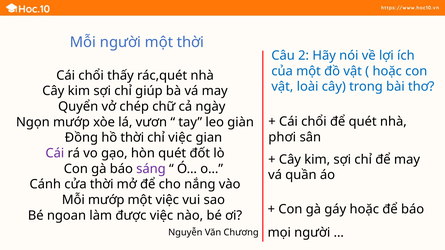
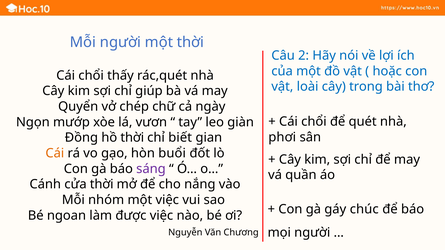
chỉ việc: việc -> biết
Cái at (55, 153) colour: purple -> orange
hòn quét: quét -> buổi
Mỗi mướp: mướp -> nhóm
gáy hoặc: hoặc -> chúc
